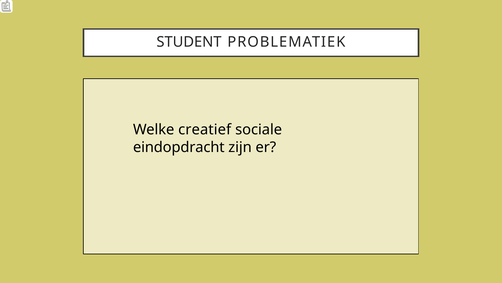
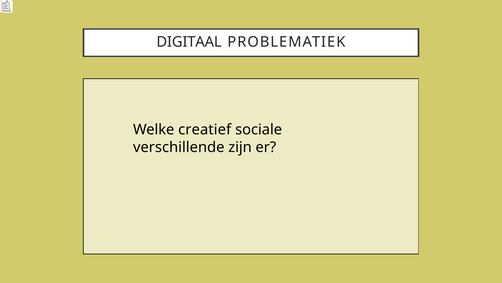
STUDENT: STUDENT -> DIGITAAL
eindopdracht: eindopdracht -> verschillende
